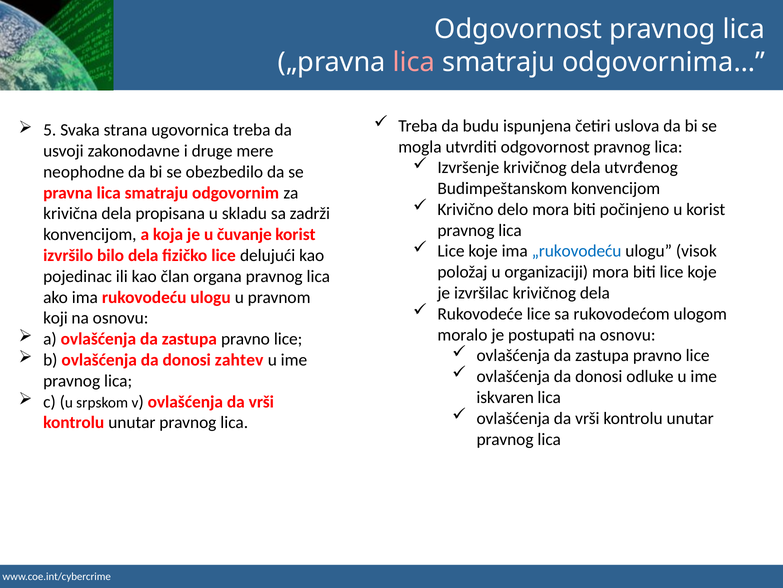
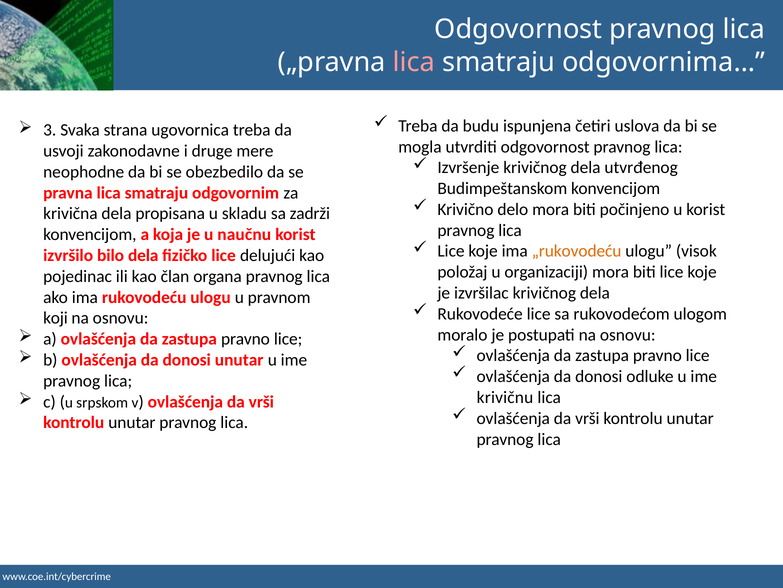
5: 5 -> 3
čuvanje: čuvanje -> naučnu
„rukovodeću colour: blue -> orange
donosi zahtev: zahtev -> unutar
iskvaren: iskvaren -> krivičnu
